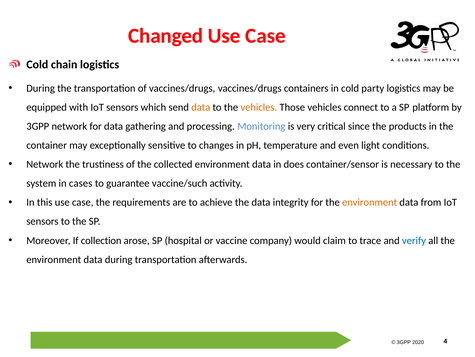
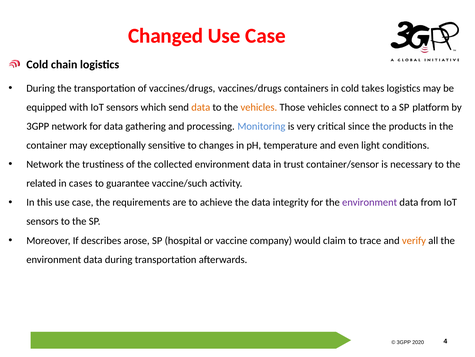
party: party -> takes
does: does -> trust
system: system -> related
environment at (370, 202) colour: orange -> purple
collection: collection -> describes
verify colour: blue -> orange
